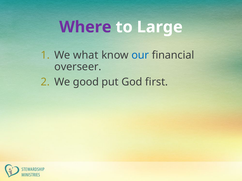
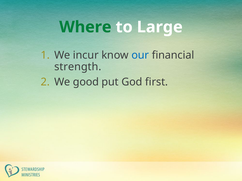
Where colour: purple -> green
what: what -> incur
overseer: overseer -> strength
